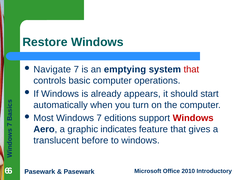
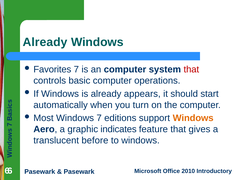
Restore at (45, 42): Restore -> Already
Navigate: Navigate -> Favorites
an emptying: emptying -> computer
Windows at (193, 118) colour: red -> orange
